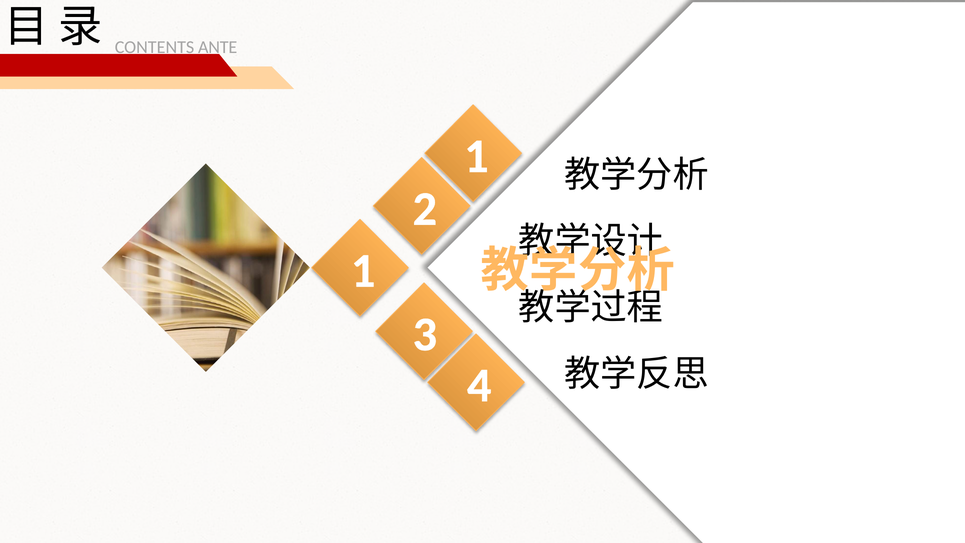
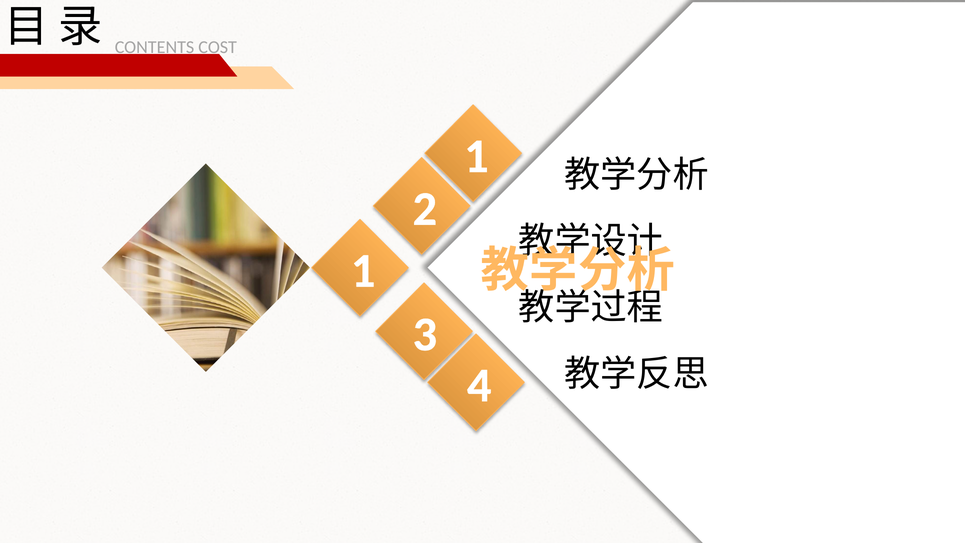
ANTE: ANTE -> COST
